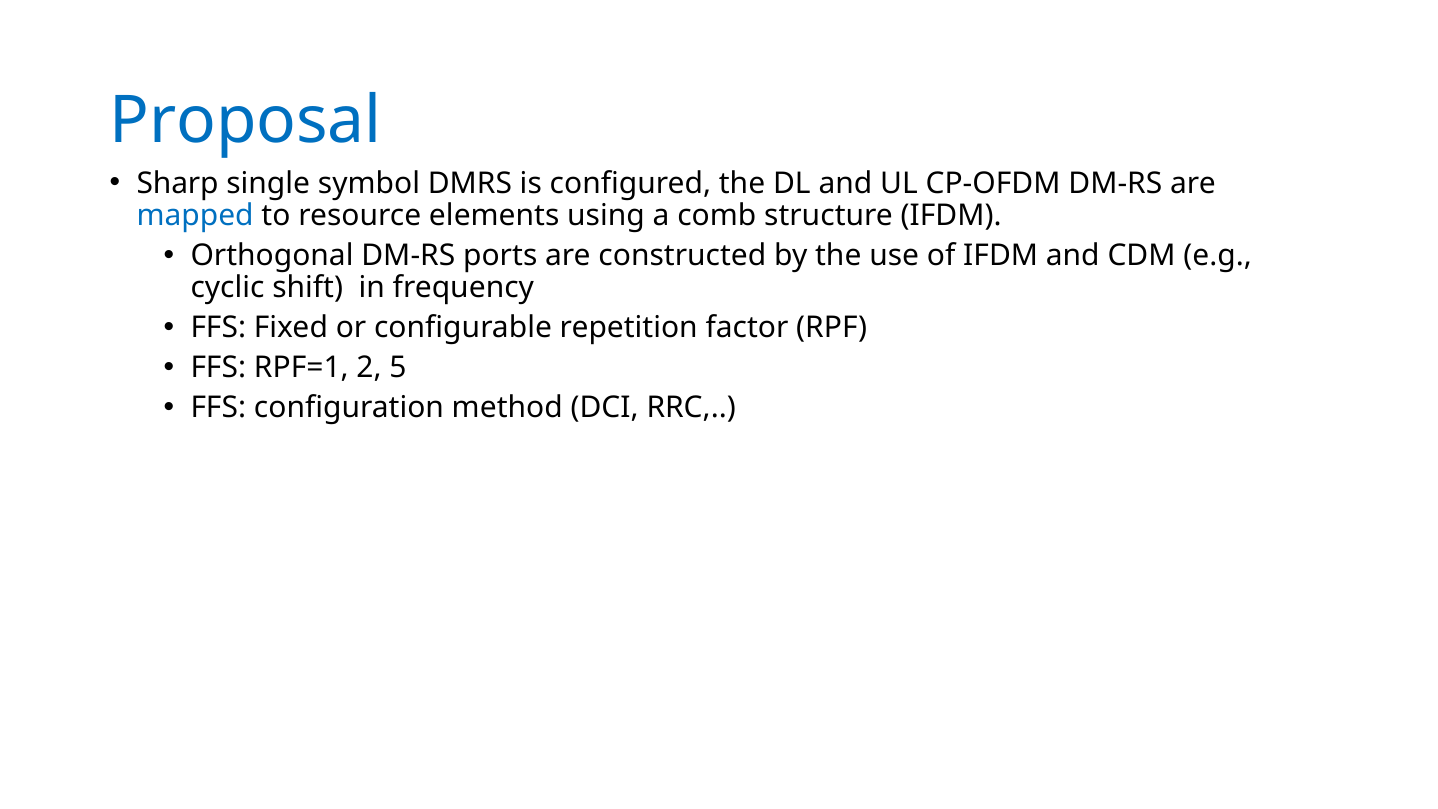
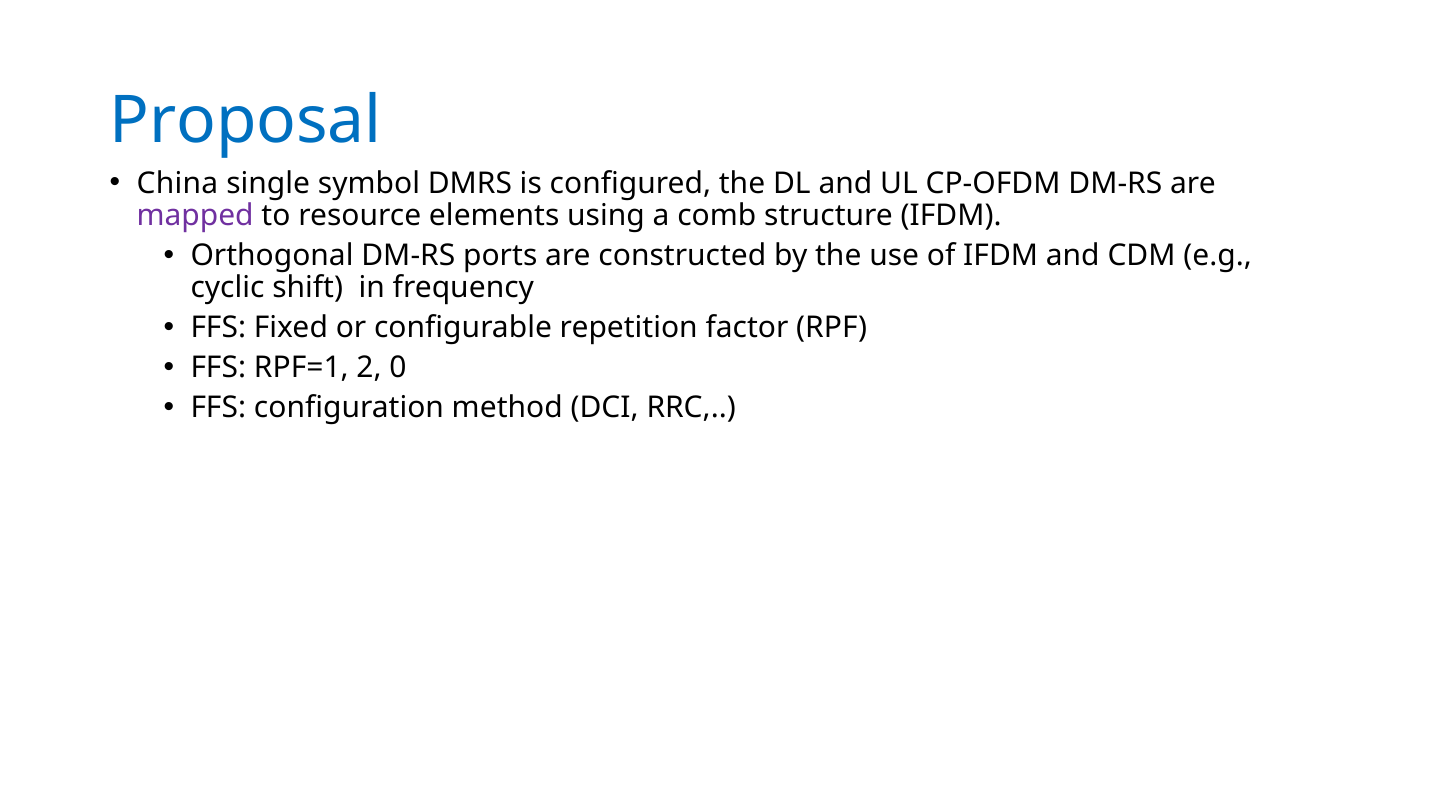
Sharp: Sharp -> China
mapped colour: blue -> purple
5: 5 -> 0
